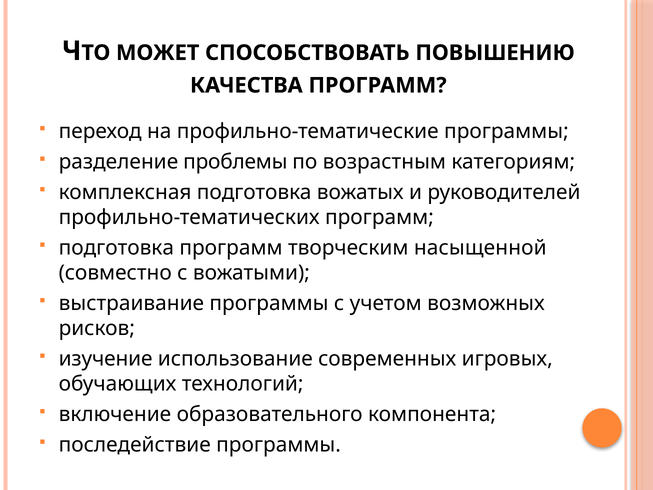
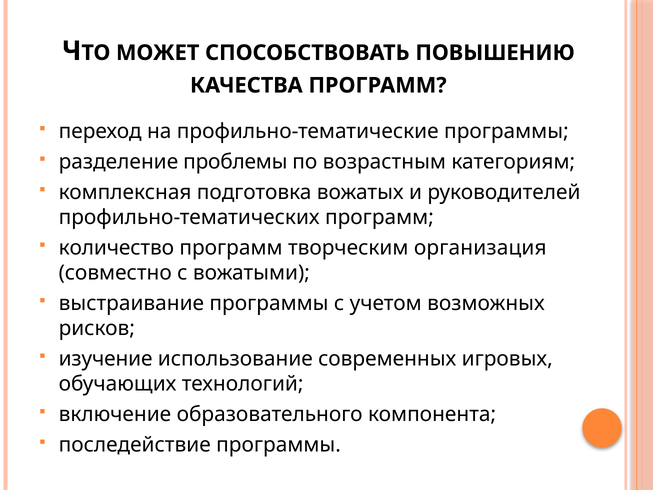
подготовка at (116, 248): подготовка -> количество
насыщенной: насыщенной -> организация
